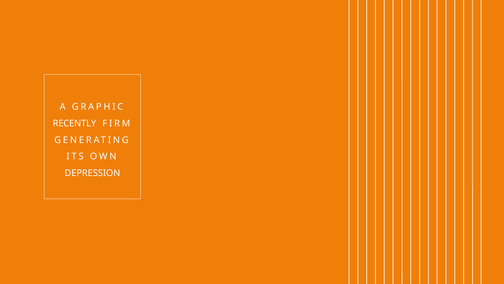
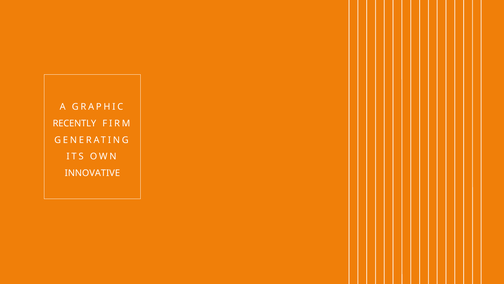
DEPRESSION: DEPRESSION -> INNOVATIVE
